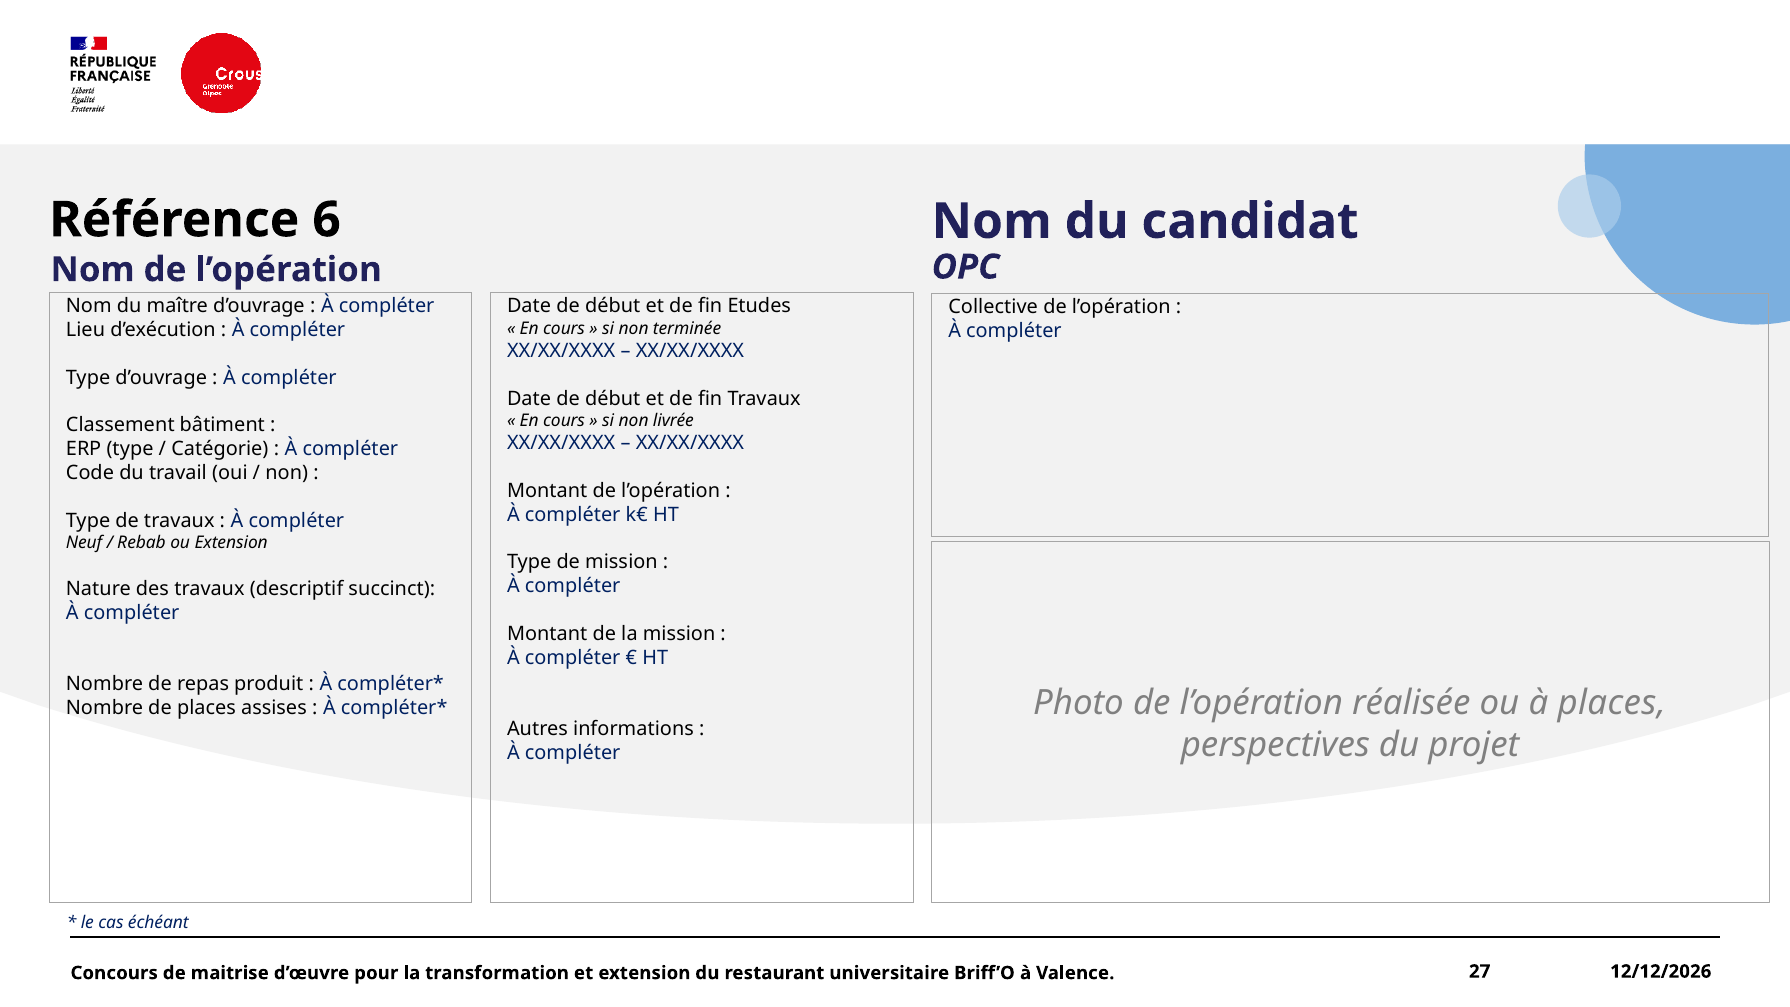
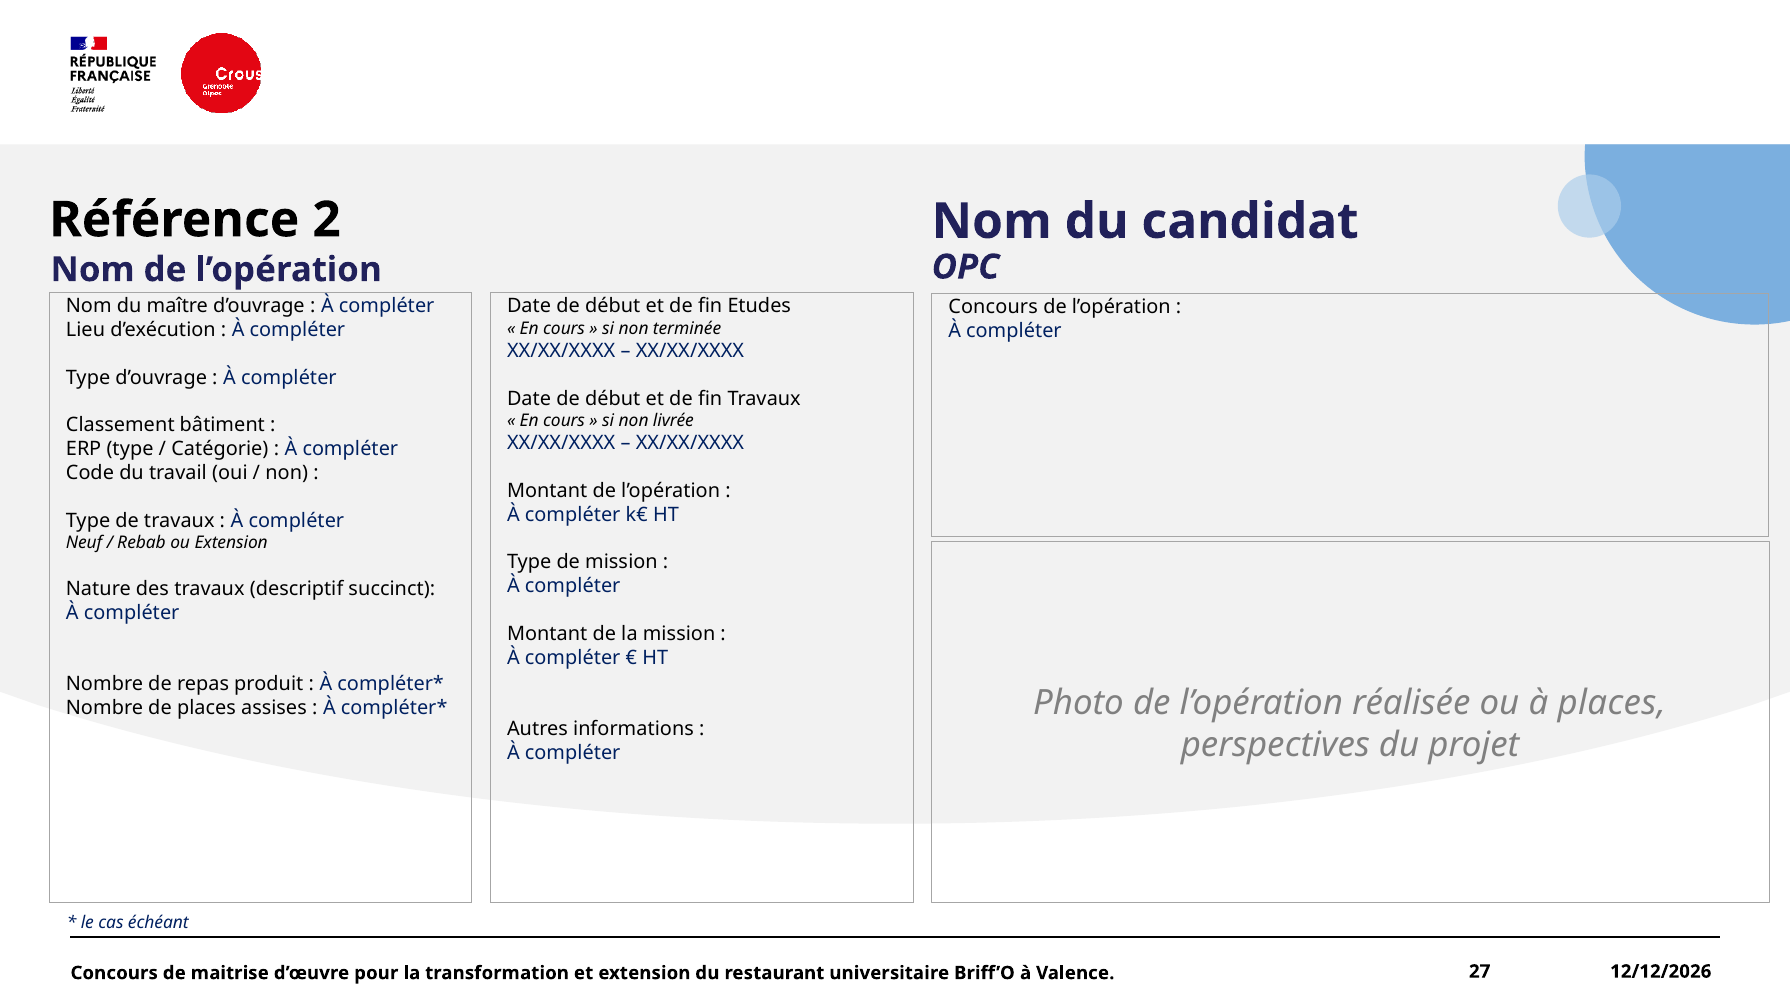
6: 6 -> 2
Collective at (993, 307): Collective -> Concours
